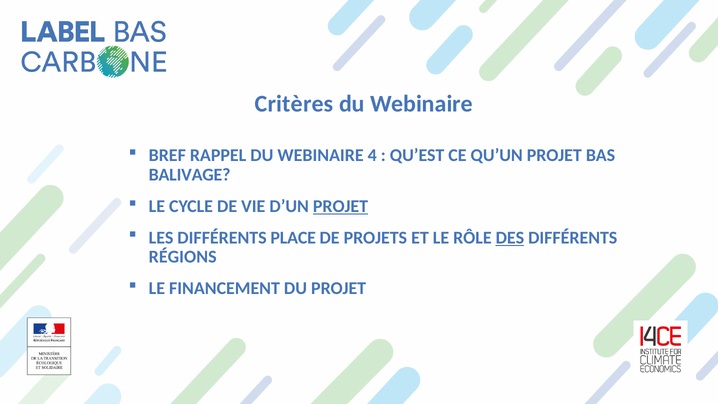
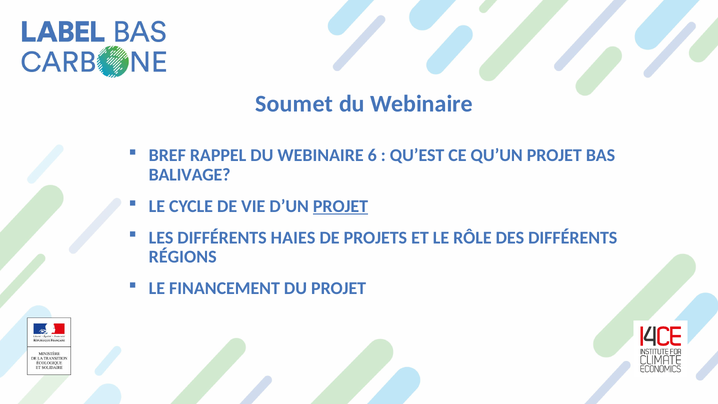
Critères: Critères -> Soumet
4: 4 -> 6
PLACE: PLACE -> HAIES
DES underline: present -> none
